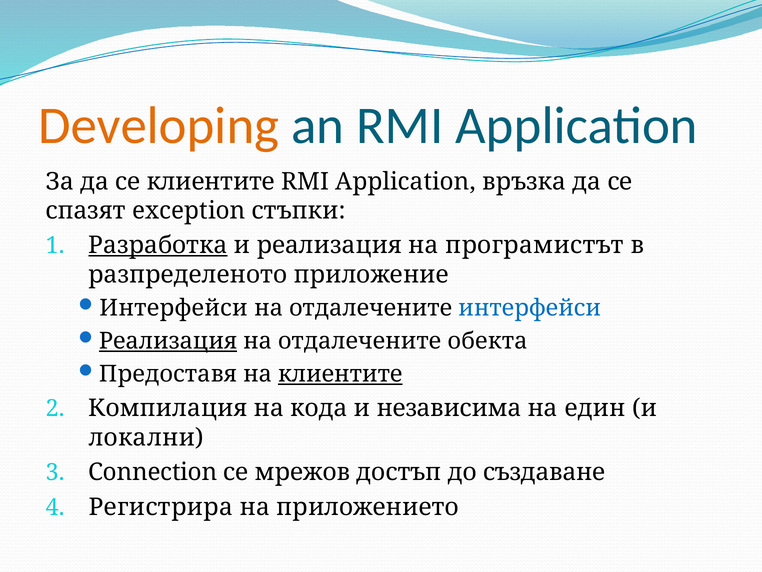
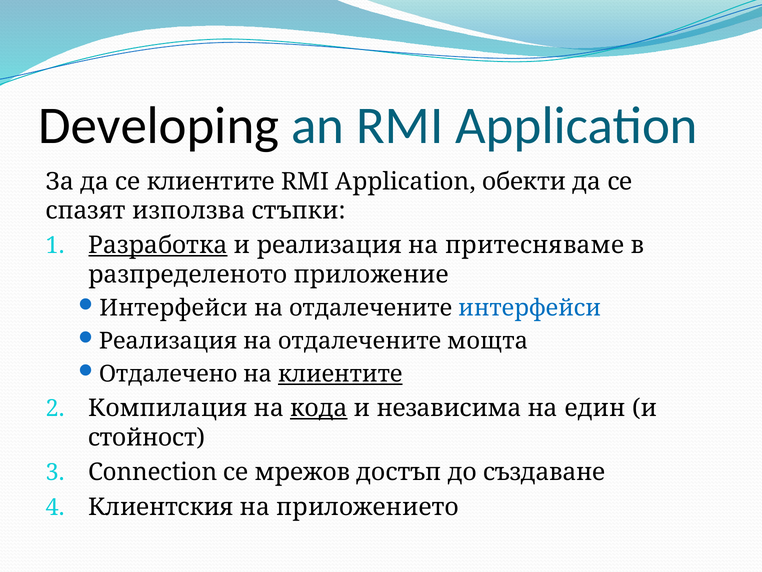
Developing colour: orange -> black
връзка: връзка -> обекти
exception: exception -> използва
програмистът: програмистът -> притесняваме
Реализация at (168, 341) underline: present -> none
обекта: обекта -> мощта
Предоставя: Предоставя -> Отдалечено
кода underline: none -> present
локални: локални -> стойност
Регистрира: Регистрира -> Клиентския
